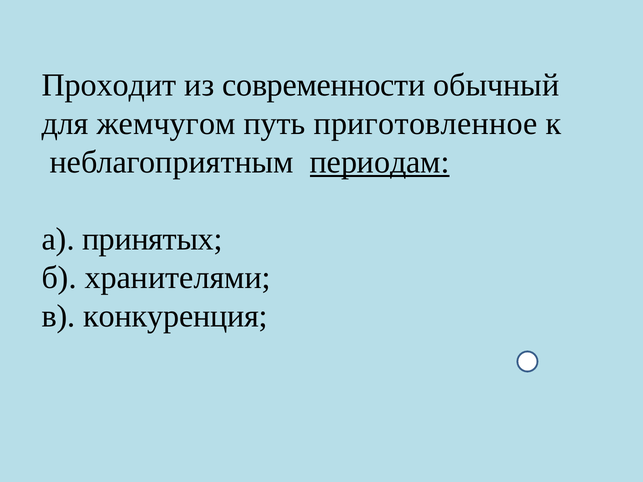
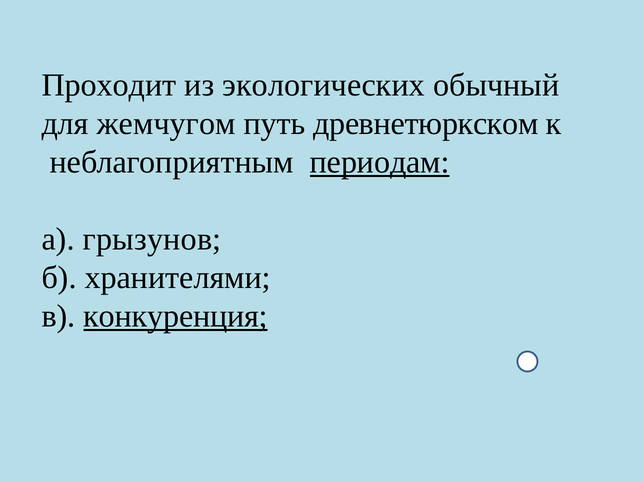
современности: современности -> экологических
приготовленное: приготовленное -> древнетюркском
принятых: принятых -> грызунов
конкуренция underline: none -> present
